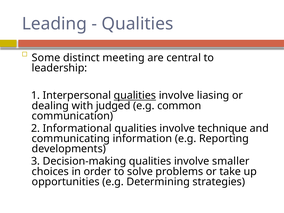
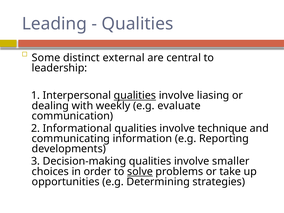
meeting: meeting -> external
judged: judged -> weekly
common: common -> evaluate
solve underline: none -> present
